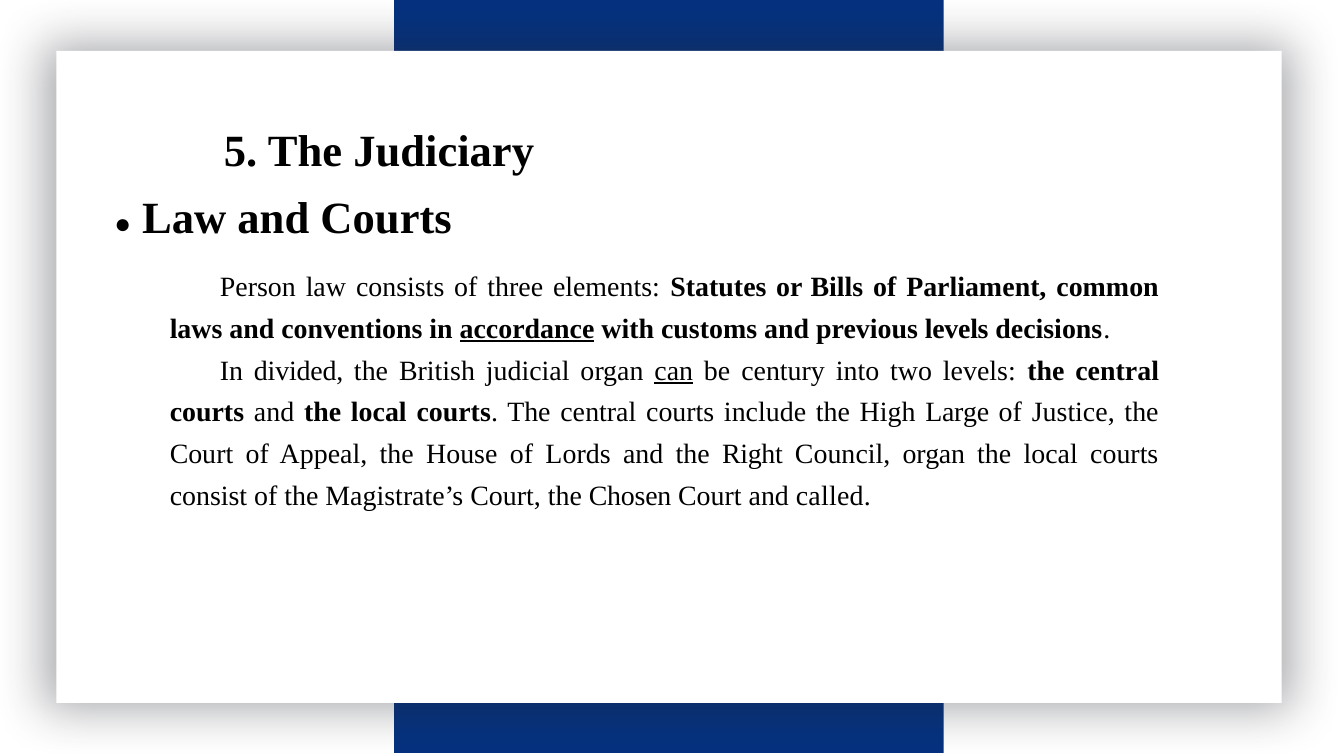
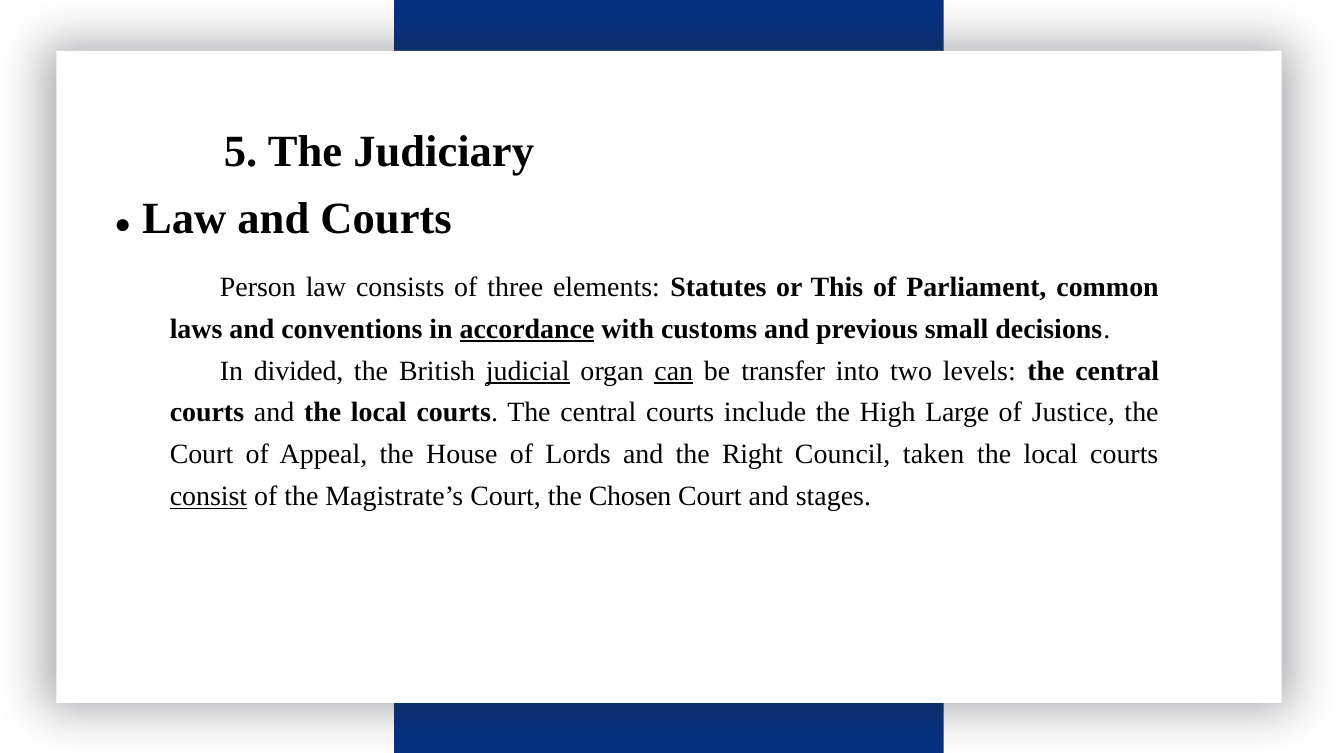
Bills: Bills -> This
previous levels: levels -> small
judicial underline: none -> present
century: century -> transfer
Council organ: organ -> taken
consist underline: none -> present
called: called -> stages
